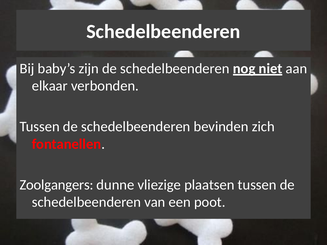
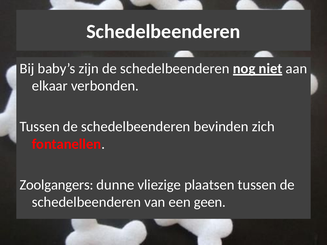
poot: poot -> geen
